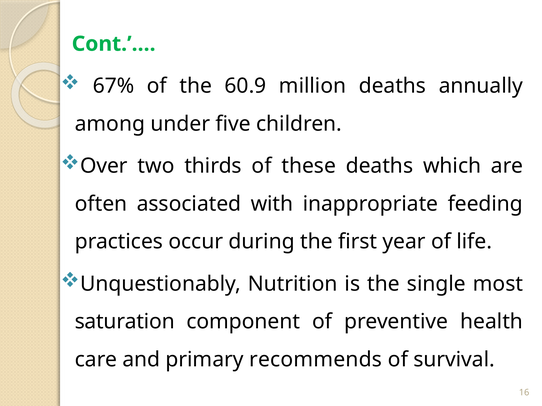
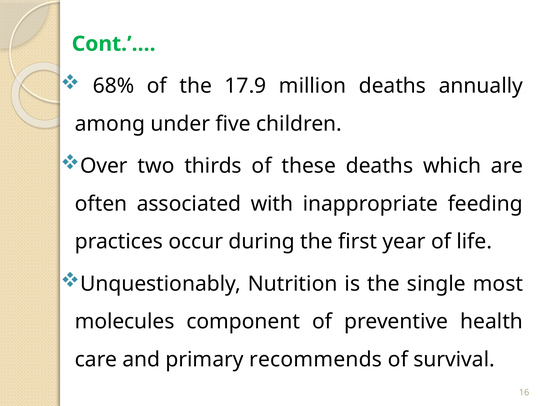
67%: 67% -> 68%
60.9: 60.9 -> 17.9
saturation: saturation -> molecules
